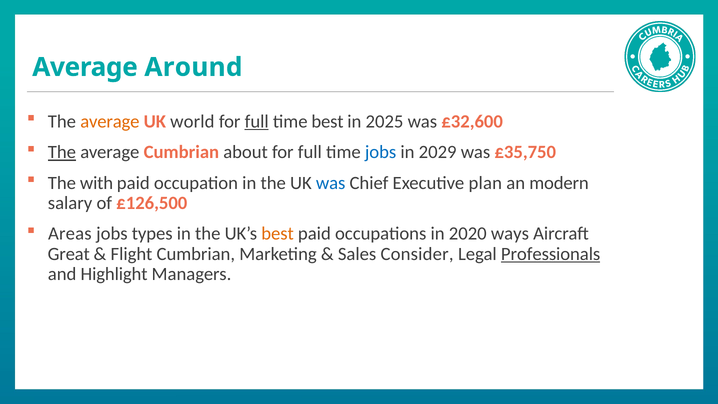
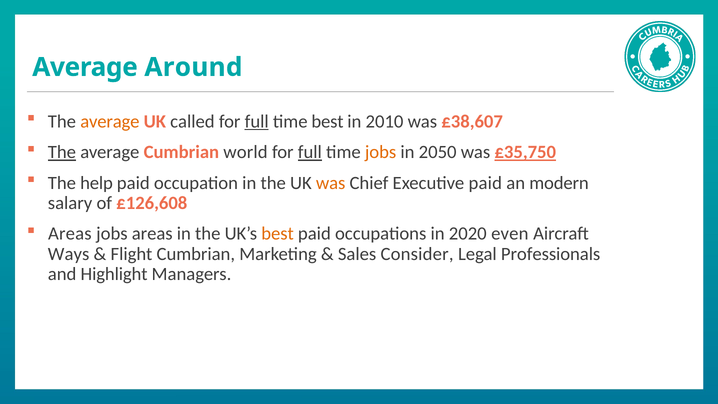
world: world -> called
2025: 2025 -> 2010
£32,600: £32,600 -> £38,607
about: about -> world
full at (310, 152) underline: none -> present
jobs at (381, 152) colour: blue -> orange
2029: 2029 -> 2050
£35,750 underline: none -> present
with: with -> help
was at (331, 183) colour: blue -> orange
Executive plan: plan -> paid
£126,500: £126,500 -> £126,608
jobs types: types -> areas
ways: ways -> even
Great: Great -> Ways
Professionals underline: present -> none
